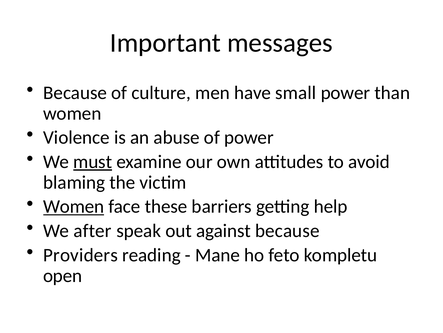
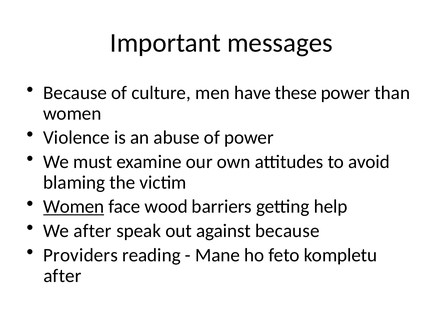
small: small -> these
must underline: present -> none
these: these -> wood
open at (63, 275): open -> after
